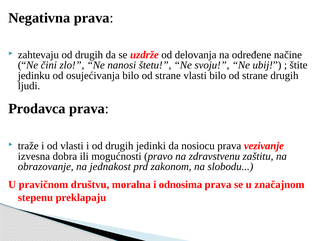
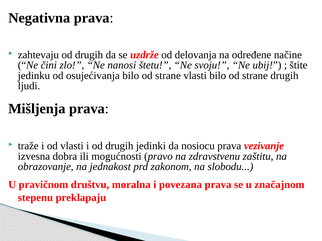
Prodavca: Prodavca -> Mišljenja
odnosima: odnosima -> povezana
